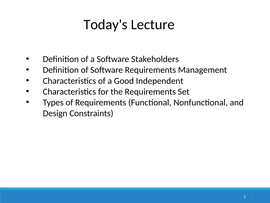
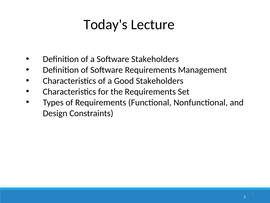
Good Independent: Independent -> Stakeholders
